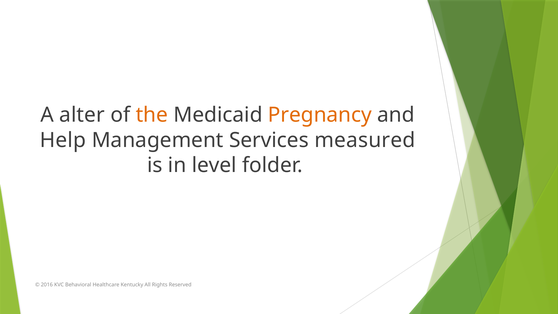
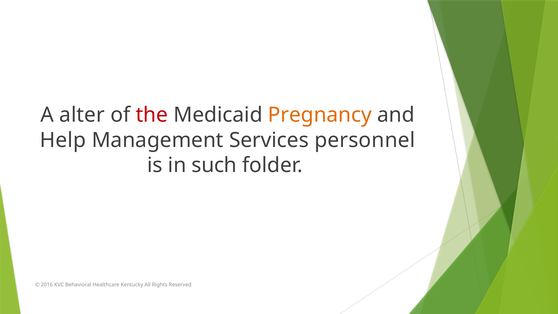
the colour: orange -> red
measured: measured -> personnel
level: level -> such
